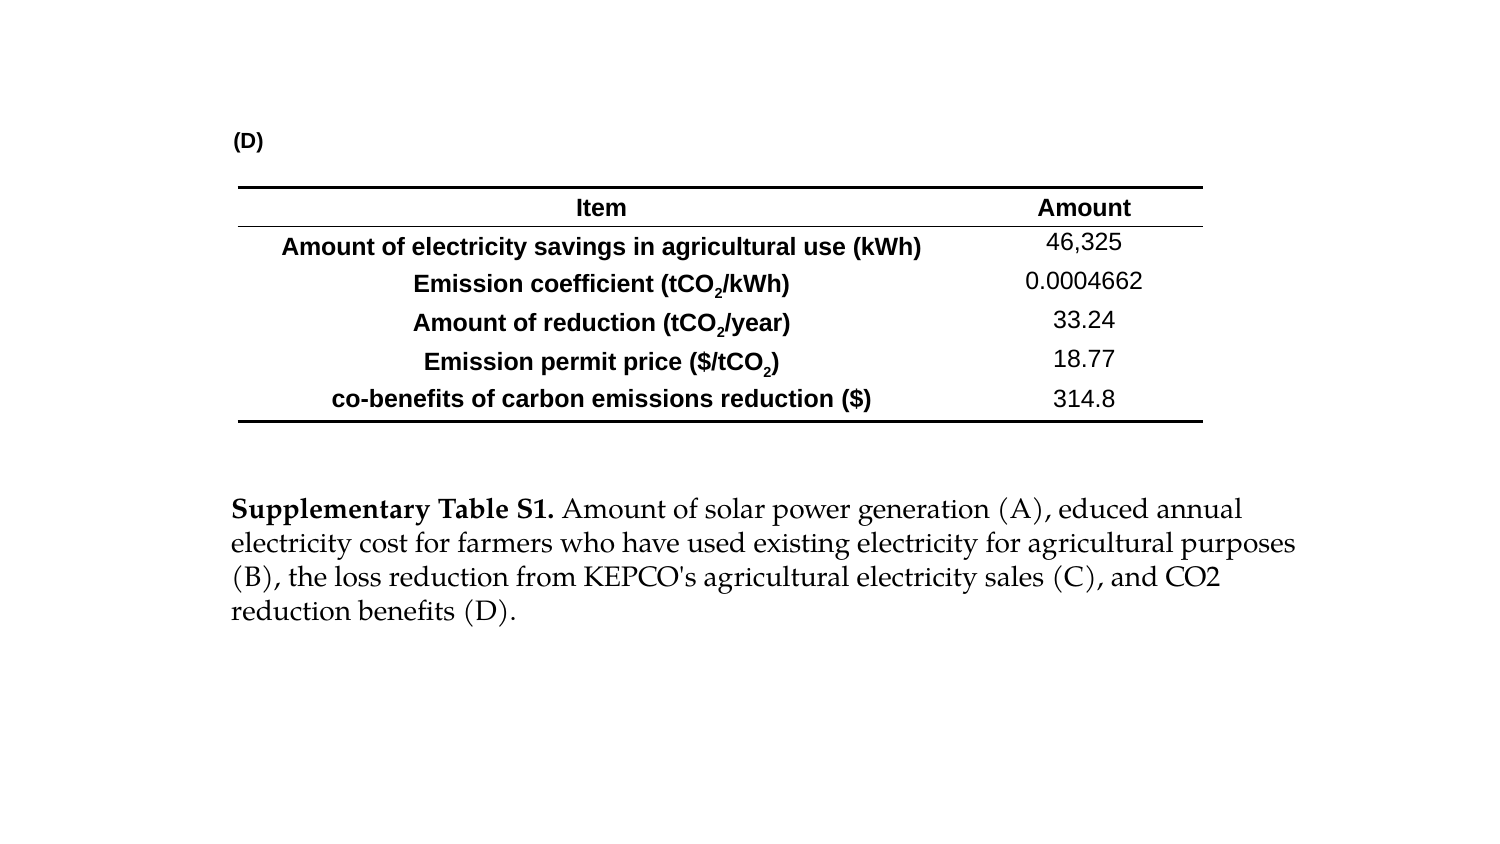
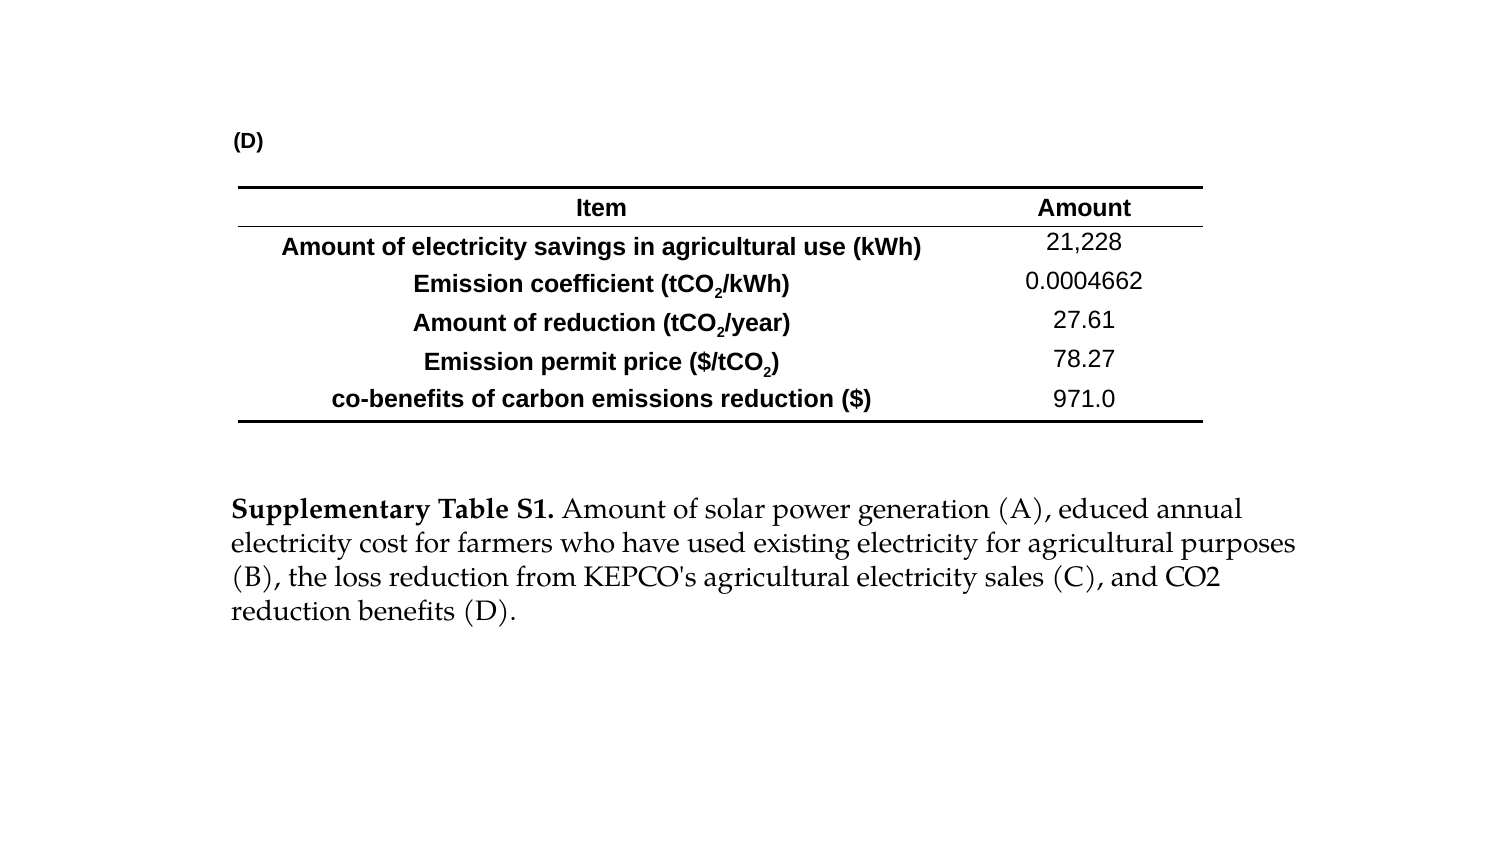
46,325: 46,325 -> 21,228
33.24: 33.24 -> 27.61
18.77: 18.77 -> 78.27
314.8: 314.8 -> 971.0
